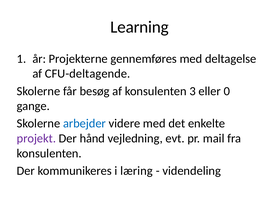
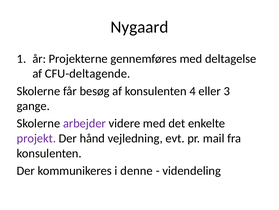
Learning: Learning -> Nygaard
3: 3 -> 4
0: 0 -> 3
arbejder colour: blue -> purple
læring: læring -> denne
